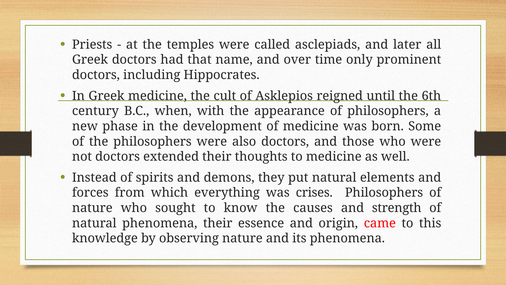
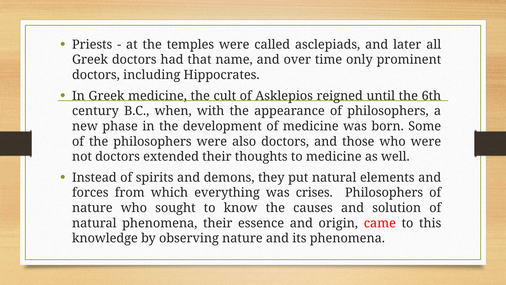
strength: strength -> solution
